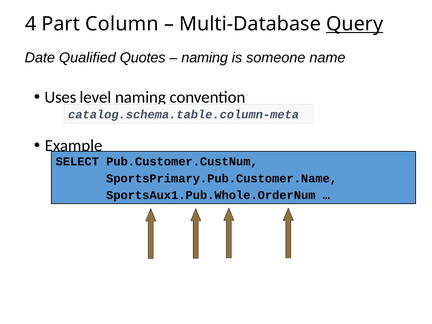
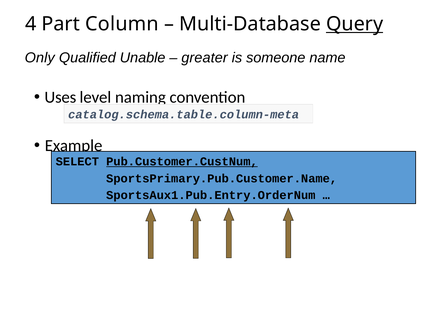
Date: Date -> Only
Quotes: Quotes -> Unable
naming at (205, 58): naming -> greater
Pub.Customer.CustNum underline: none -> present
SportsAux1.Pub.Whole.OrderNum: SportsAux1.Pub.Whole.OrderNum -> SportsAux1.Pub.Entry.OrderNum
